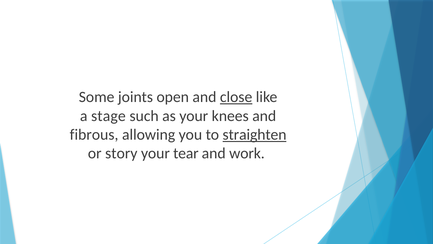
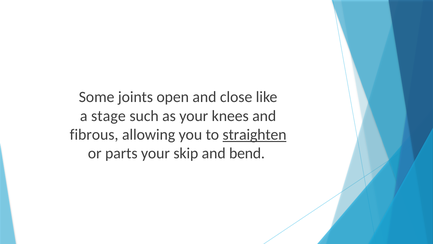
close underline: present -> none
story: story -> parts
tear: tear -> skip
work: work -> bend
